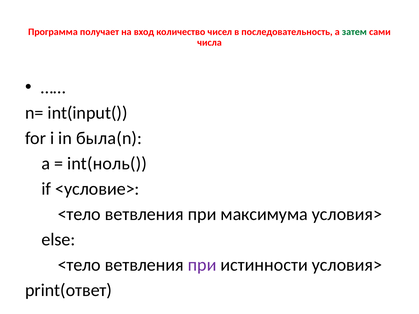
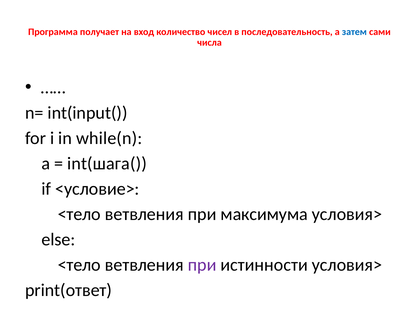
затем colour: green -> blue
была(n: была(n -> while(n
int(ноль(: int(ноль( -> int(шага(
